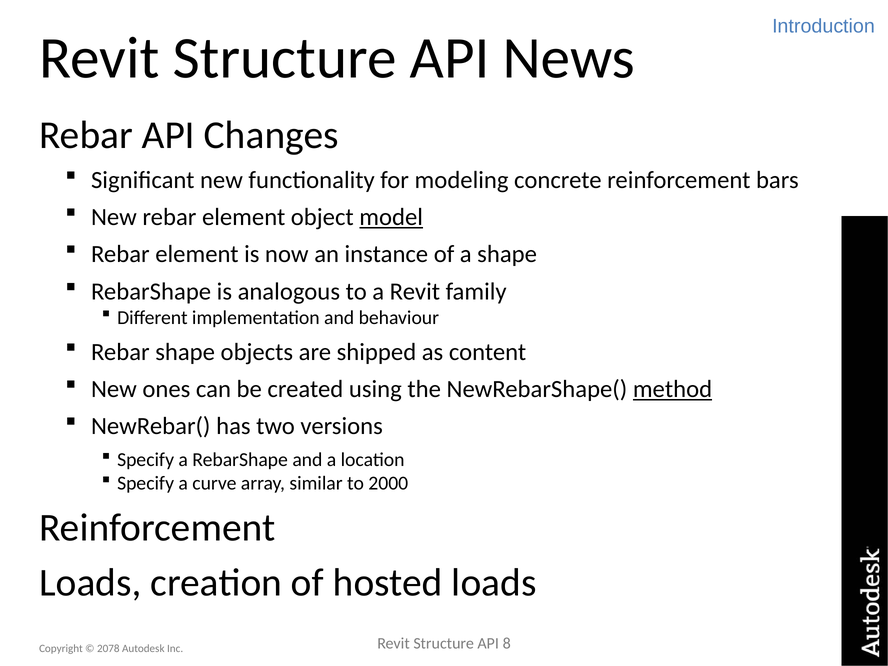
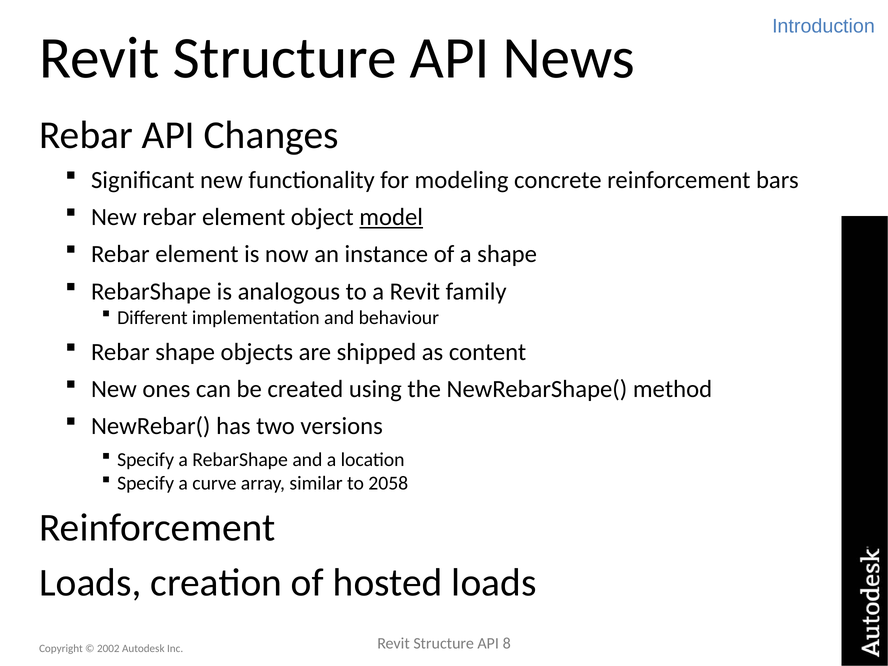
method underline: present -> none
2000: 2000 -> 2058
2078: 2078 -> 2002
